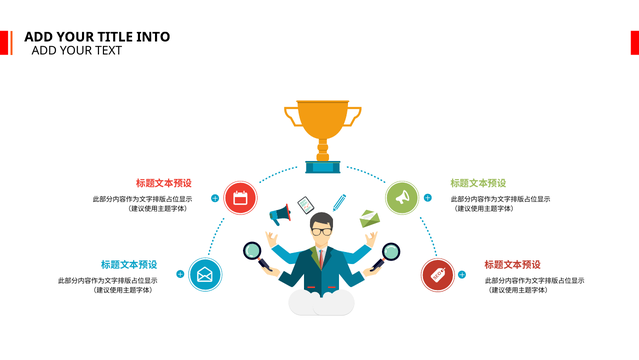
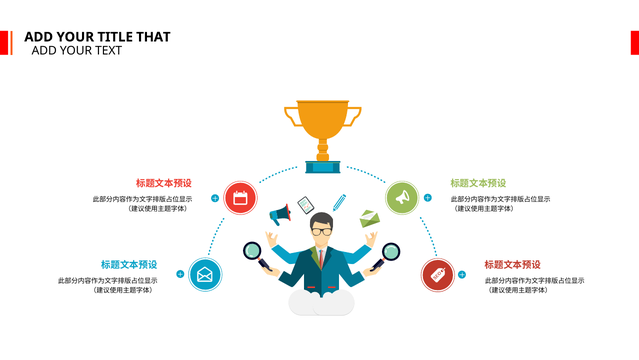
INTO: INTO -> THAT
